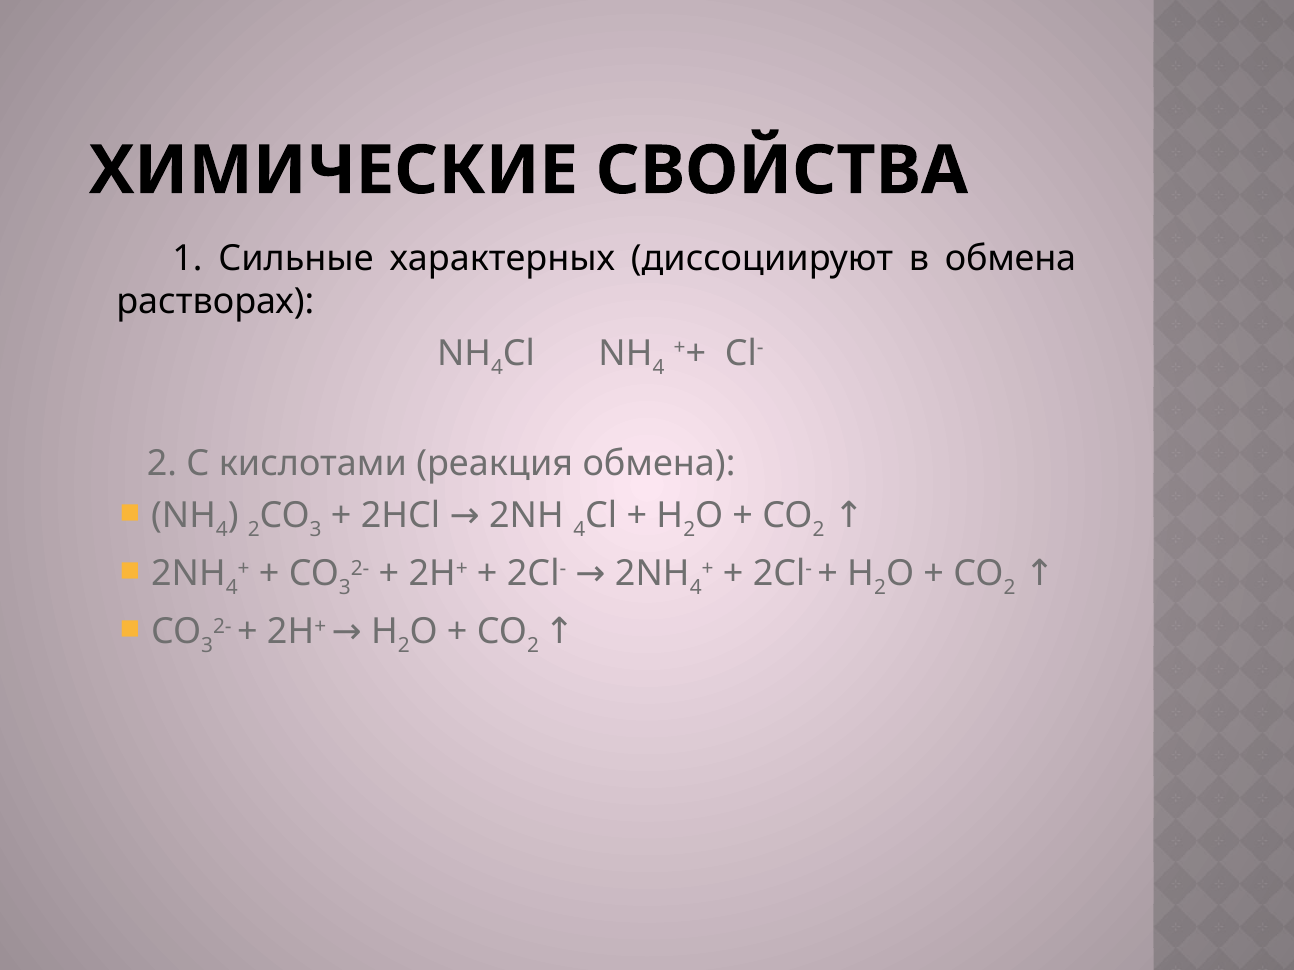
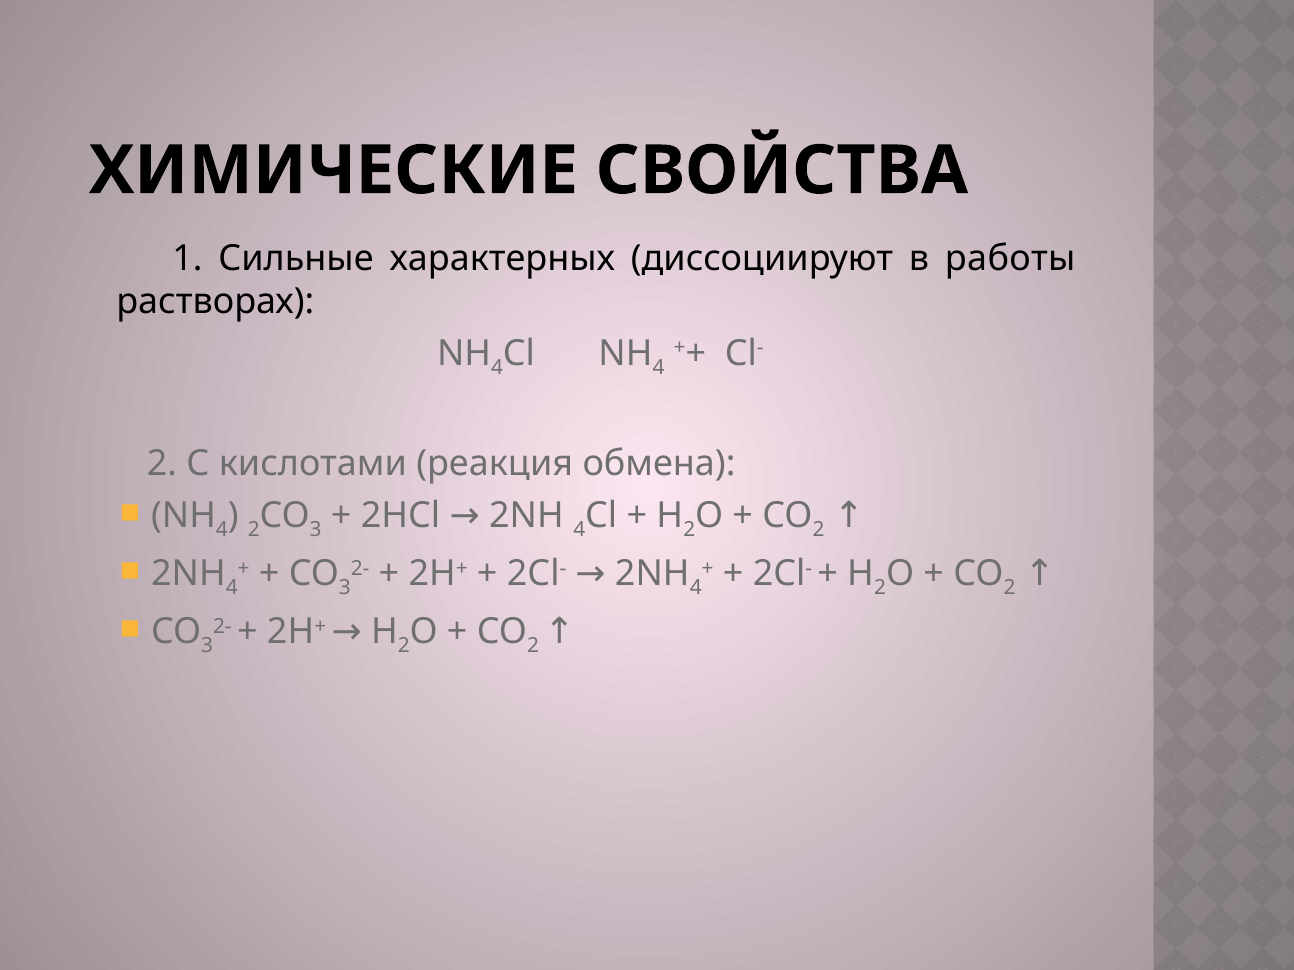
в обмена: обмена -> работы
